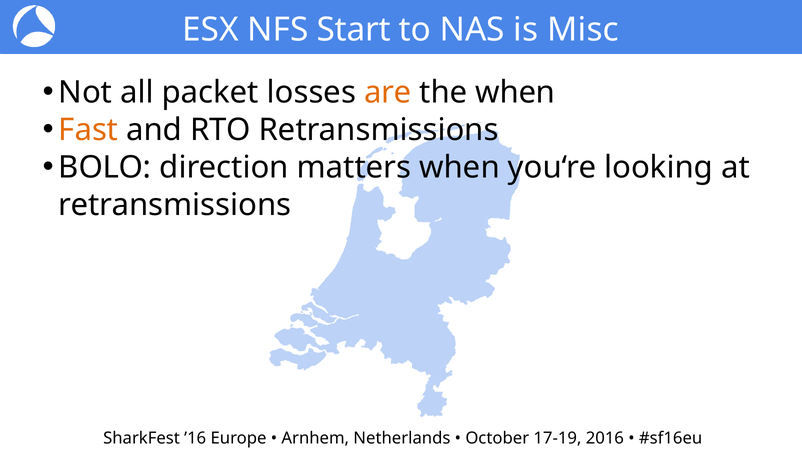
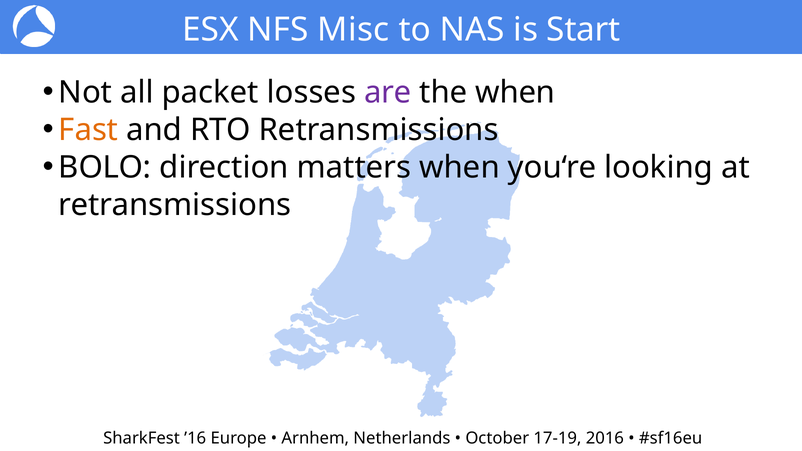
Start: Start -> Misc
Misc: Misc -> Start
are colour: orange -> purple
